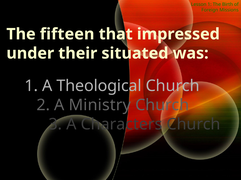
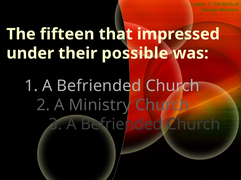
situated: situated -> possible
1 A Theological: Theological -> Befriended
3 A Characters: Characters -> Befriended
